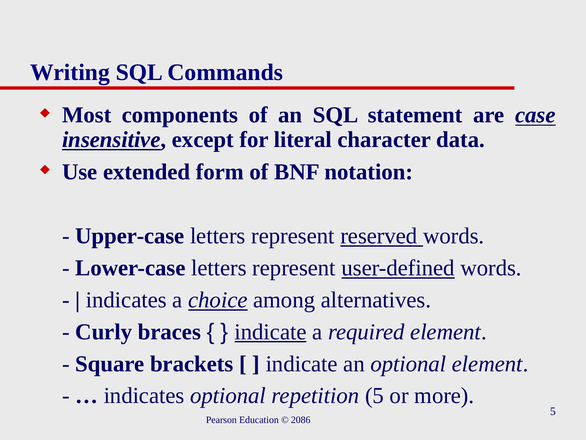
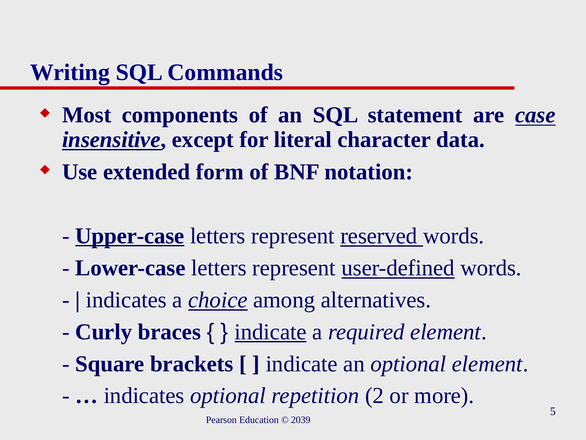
Upper-case underline: none -> present
repetition 5: 5 -> 2
2086: 2086 -> 2039
